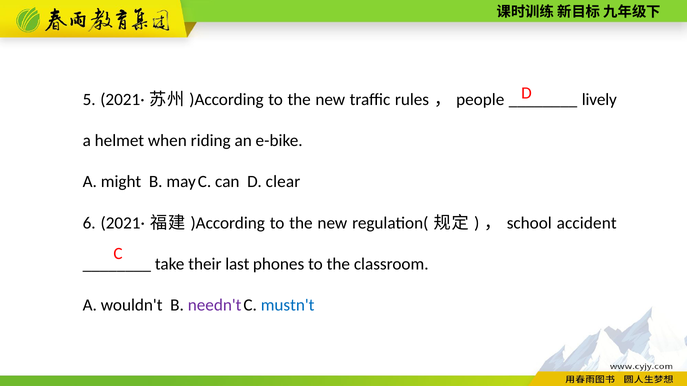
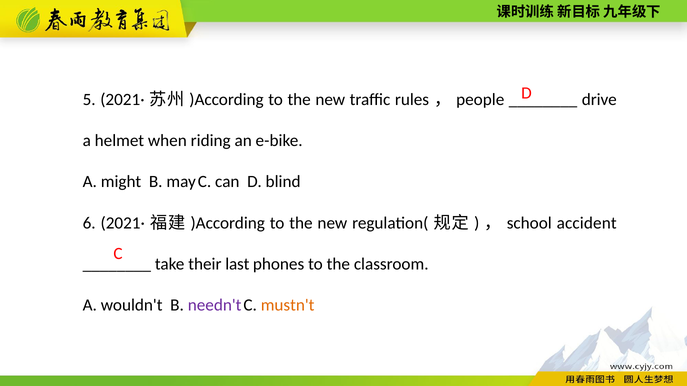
lively: lively -> drive
clear: clear -> blind
mustn't colour: blue -> orange
